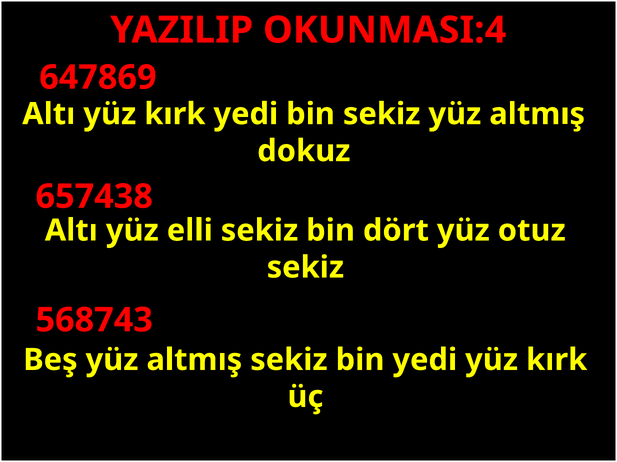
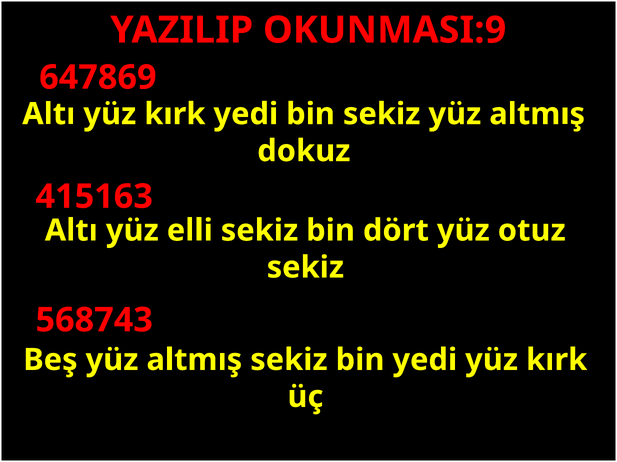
OKUNMASI:4: OKUNMASI:4 -> OKUNMASI:9
657438: 657438 -> 415163
